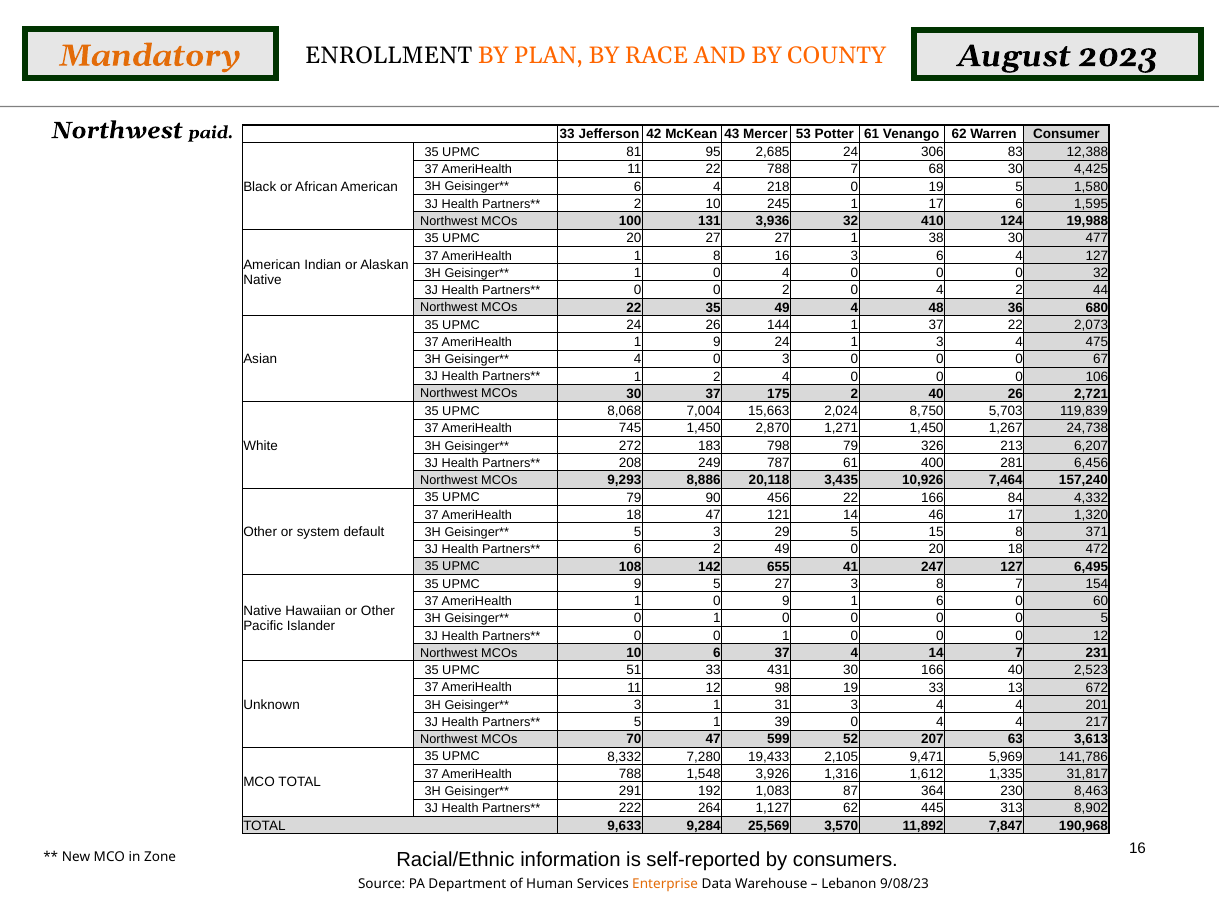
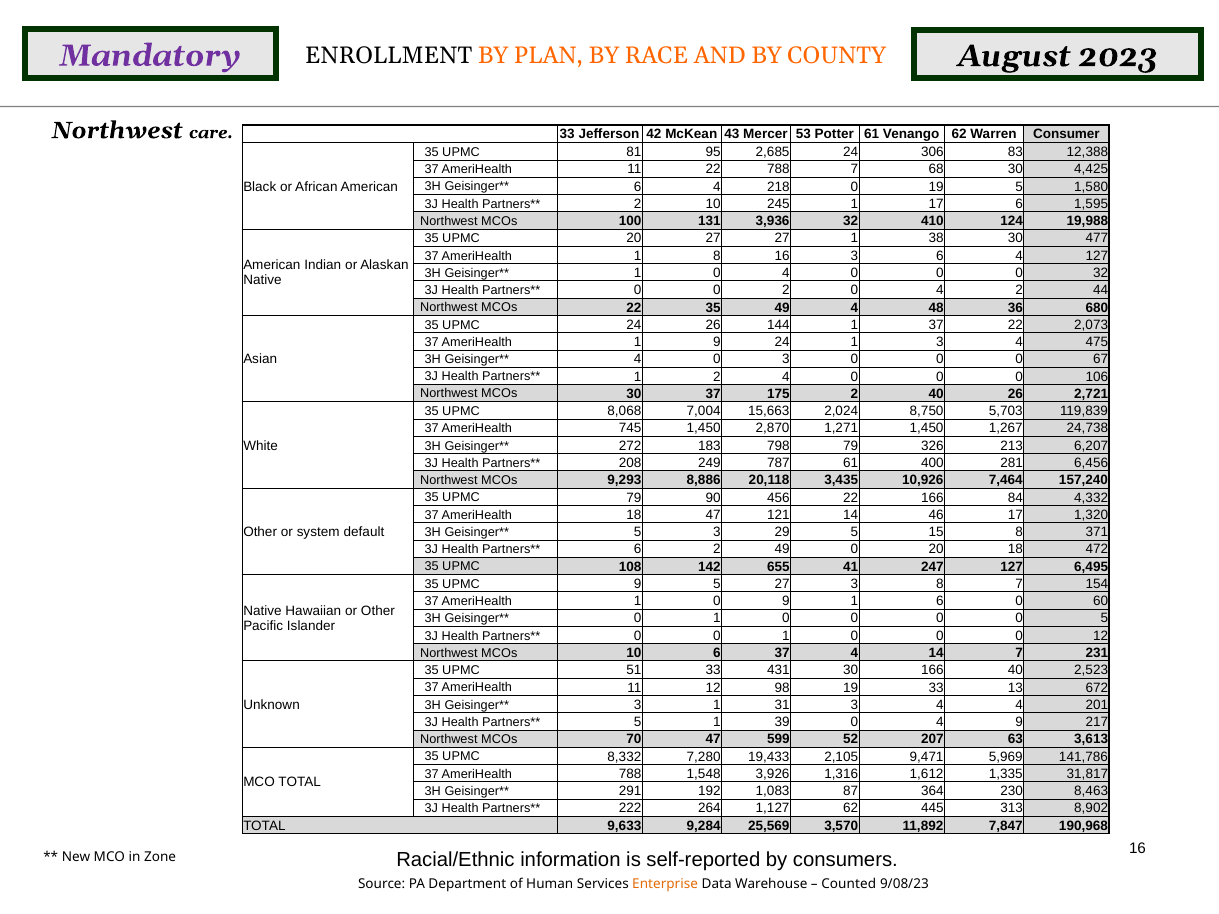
Mandatory colour: orange -> purple
paid: paid -> care
0 4 4: 4 -> 9
Lebanon: Lebanon -> Counted
